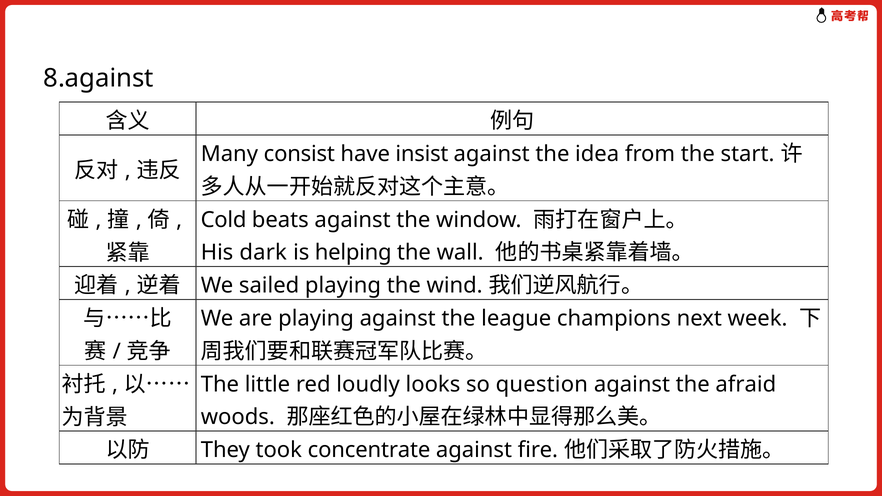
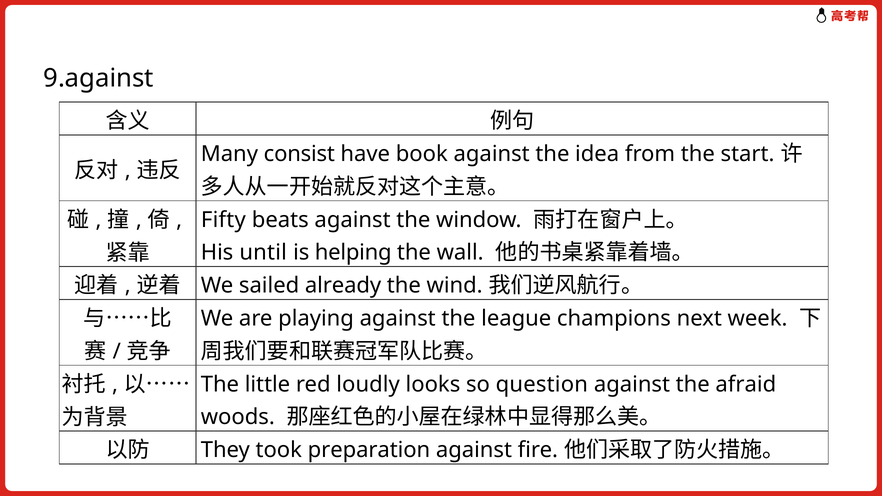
8.against: 8.against -> 9.against
insist: insist -> book
Cold: Cold -> Fifty
dark: dark -> until
sailed playing: playing -> already
concentrate: concentrate -> preparation
